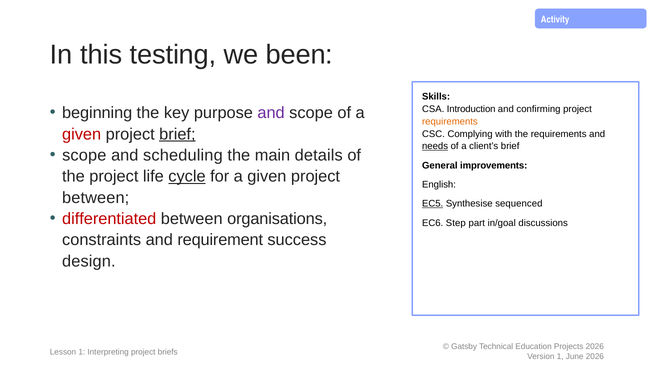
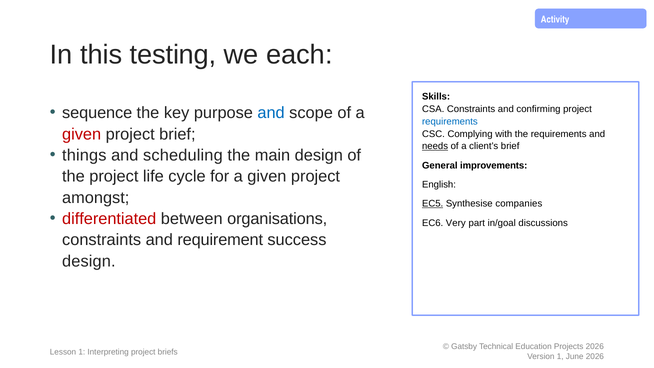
been: been -> each
beginning: beginning -> sequence
and at (271, 113) colour: purple -> blue
CSA Introduction: Introduction -> Constraints
requirements at (450, 122) colour: orange -> blue
brief at (177, 134) underline: present -> none
scope at (84, 155): scope -> things
main details: details -> design
cycle underline: present -> none
between at (96, 198): between -> amongst
sequenced: sequenced -> companies
Step: Step -> Very
